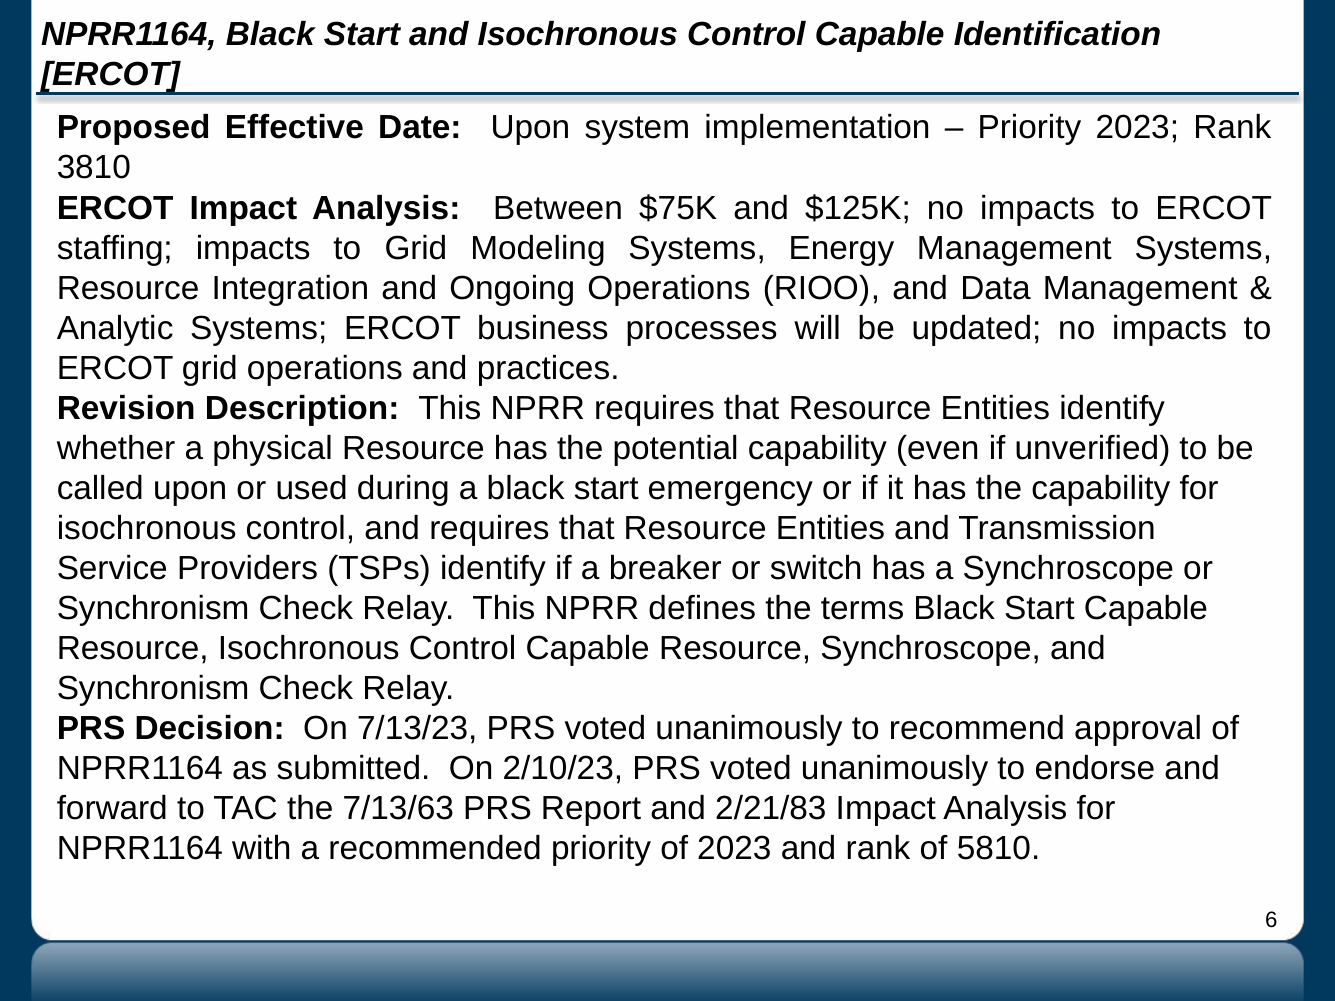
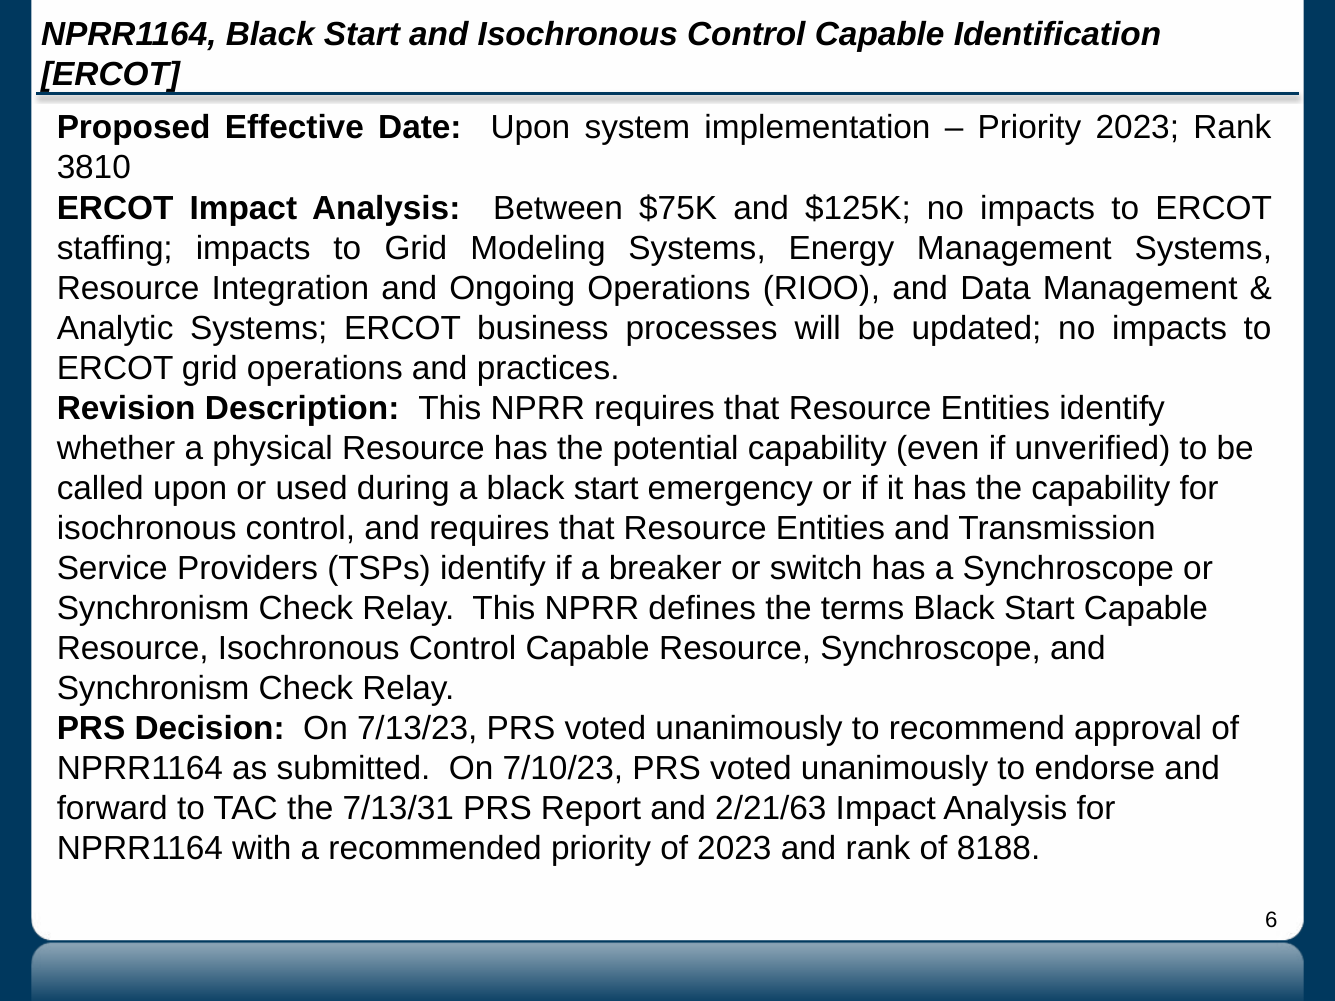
2/10/23: 2/10/23 -> 7/10/23
7/13/63: 7/13/63 -> 7/13/31
2/21/83: 2/21/83 -> 2/21/63
5810: 5810 -> 8188
